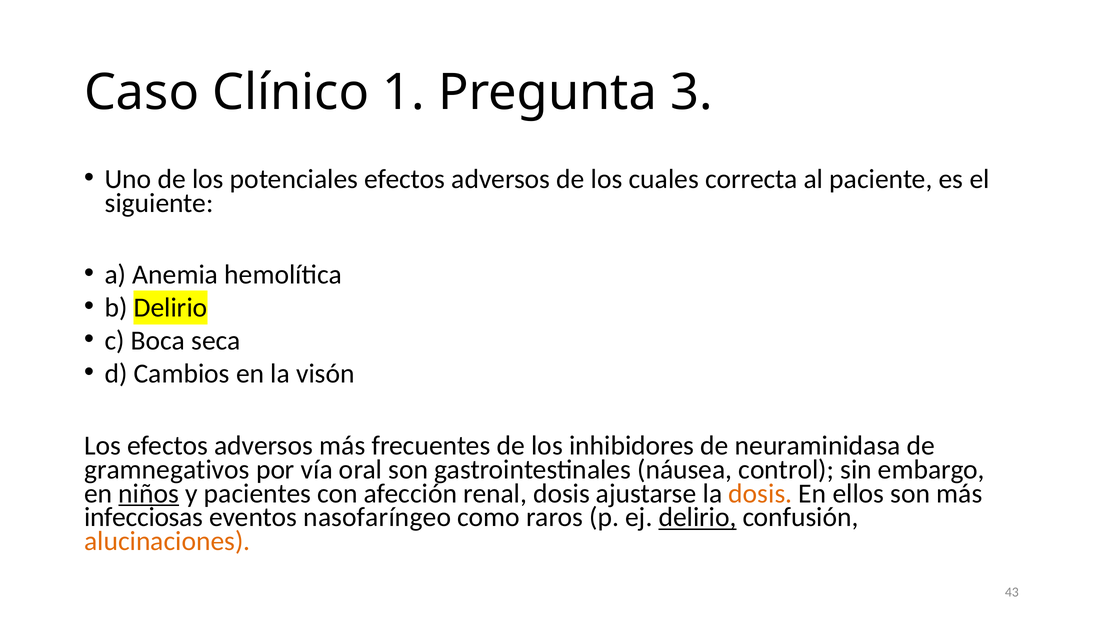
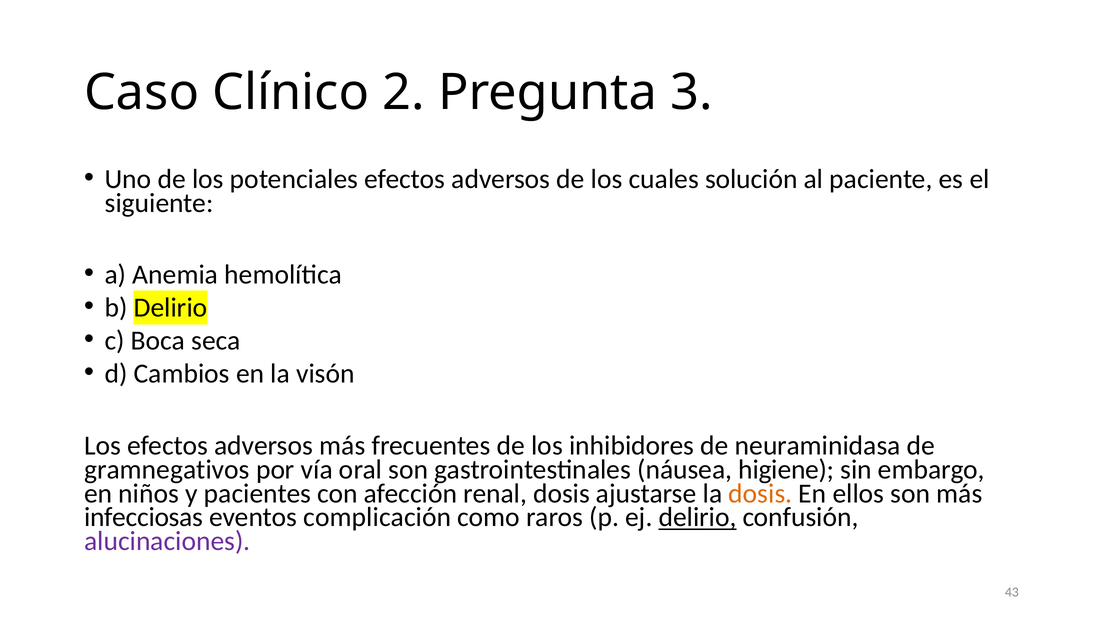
1: 1 -> 2
correcta: correcta -> solución
control: control -> higiene
niños underline: present -> none
nasofaríngeo: nasofaríngeo -> complicación
alucinaciones colour: orange -> purple
